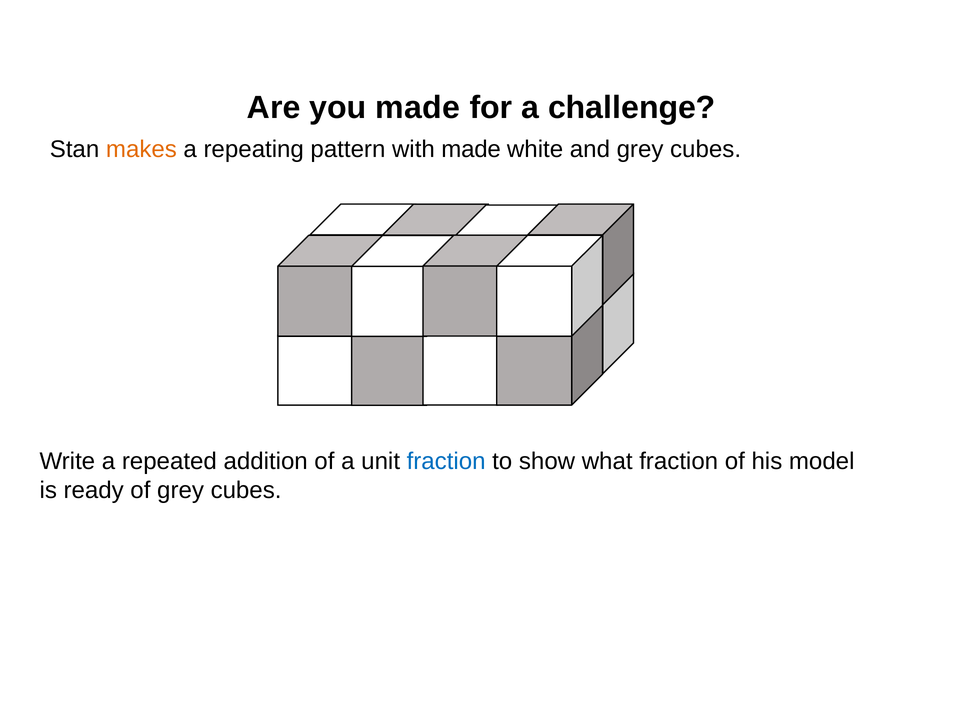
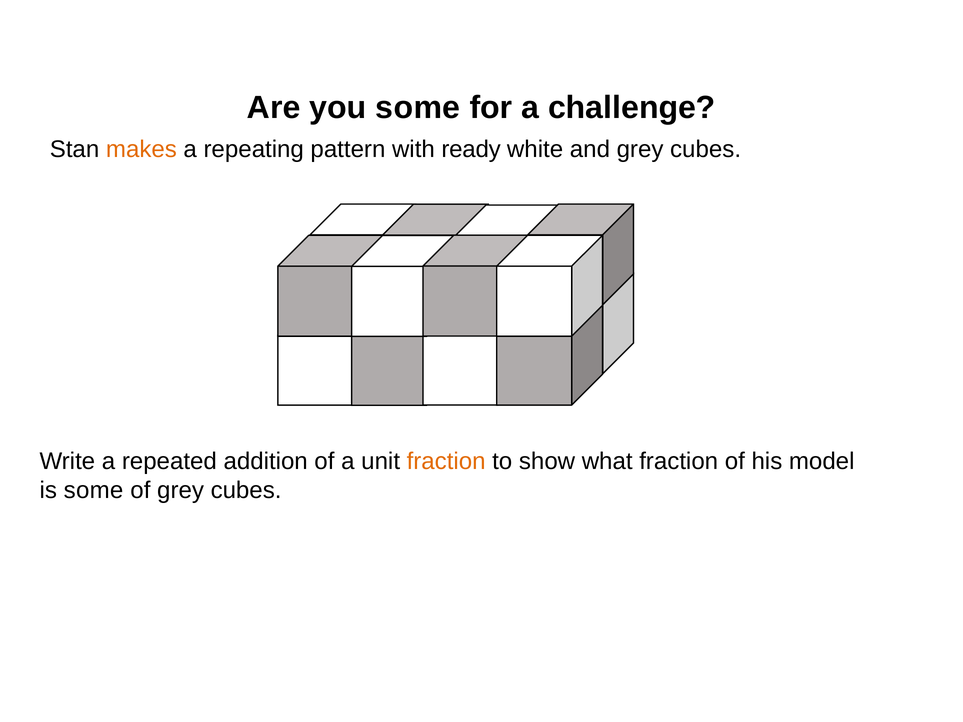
you made: made -> some
with made: made -> ready
fraction at (446, 461) colour: blue -> orange
is ready: ready -> some
